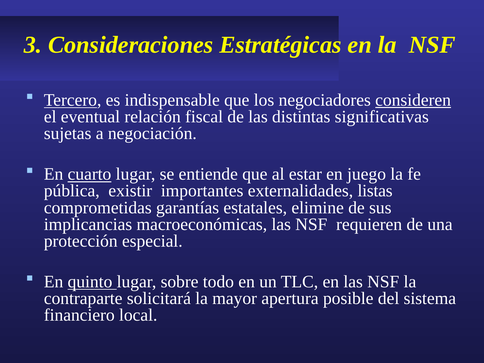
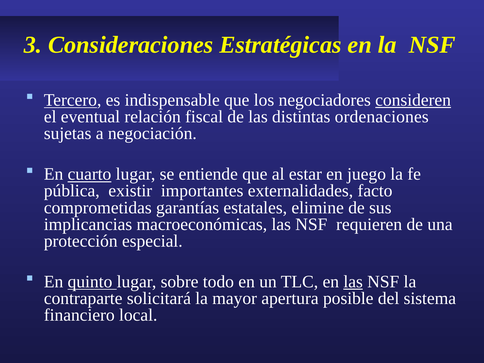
significativas: significativas -> ordenaciones
listas: listas -> facto
las at (353, 282) underline: none -> present
